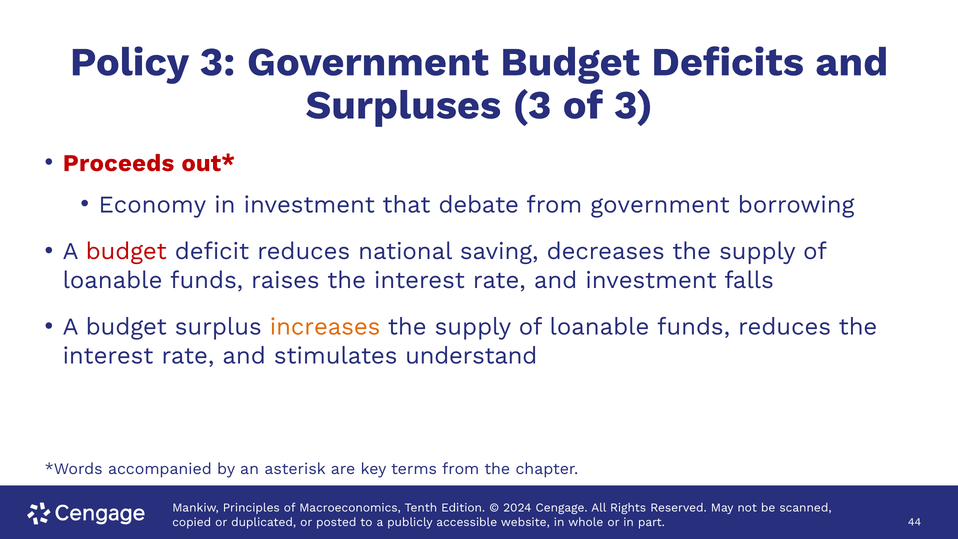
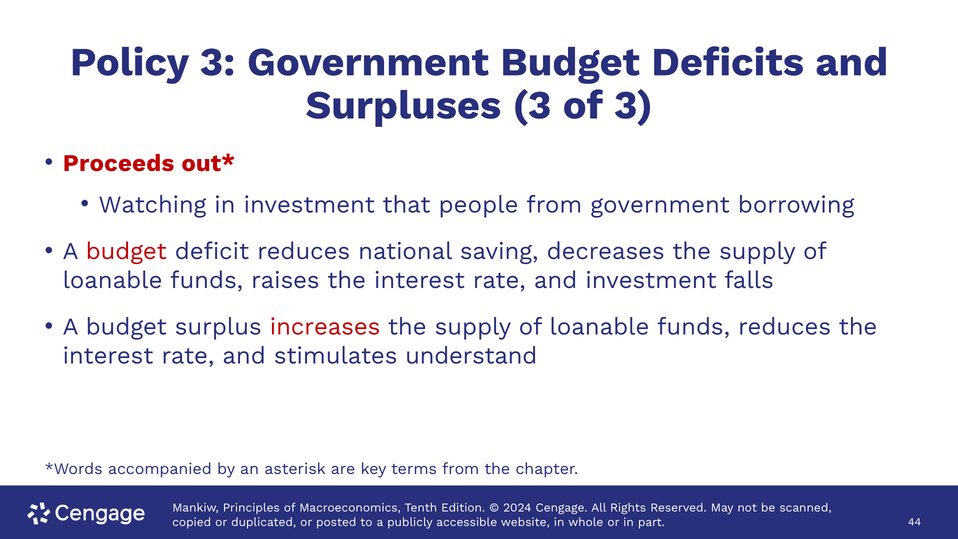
Economy: Economy -> Watching
debate: debate -> people
increases colour: orange -> red
